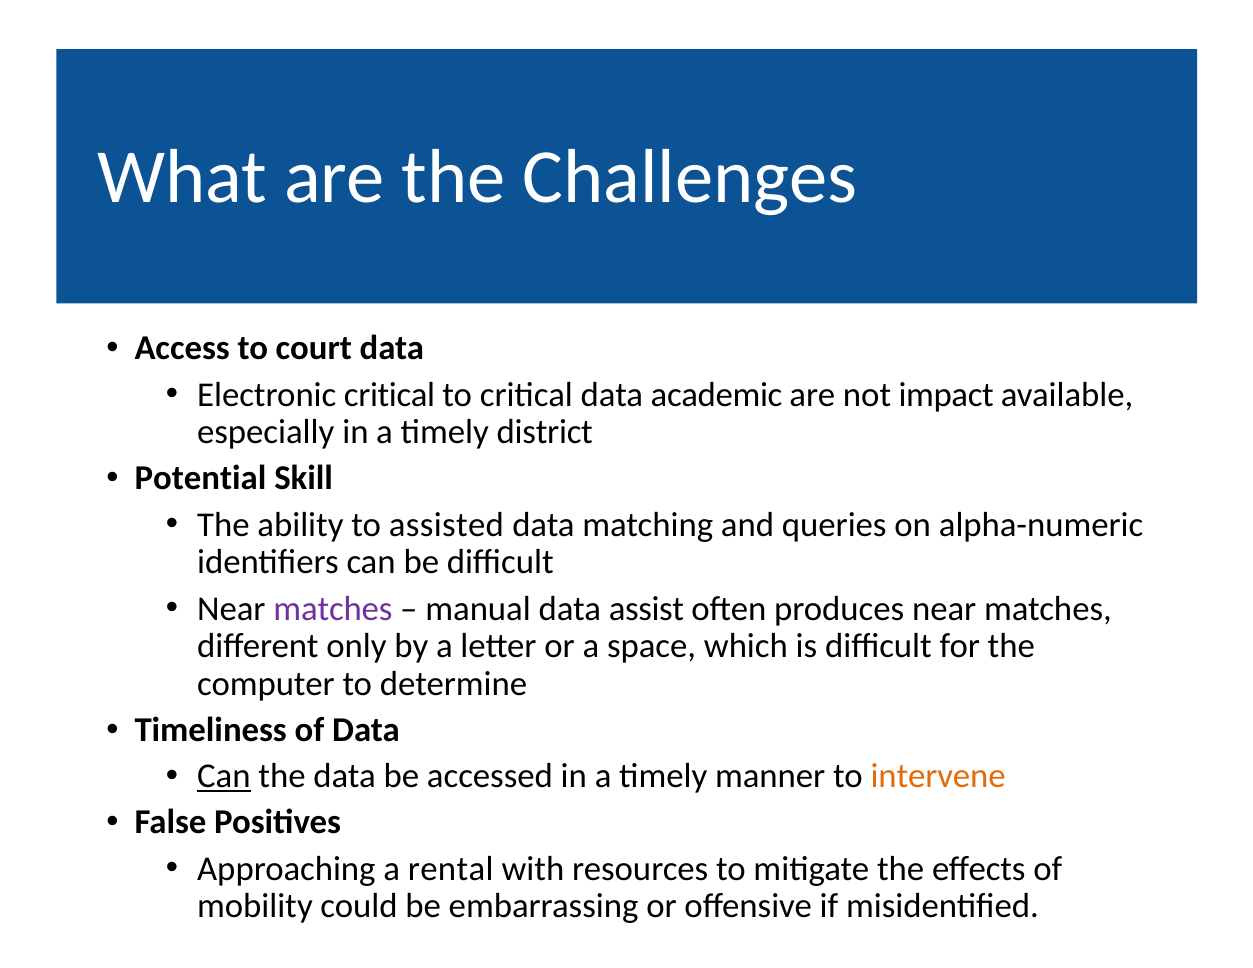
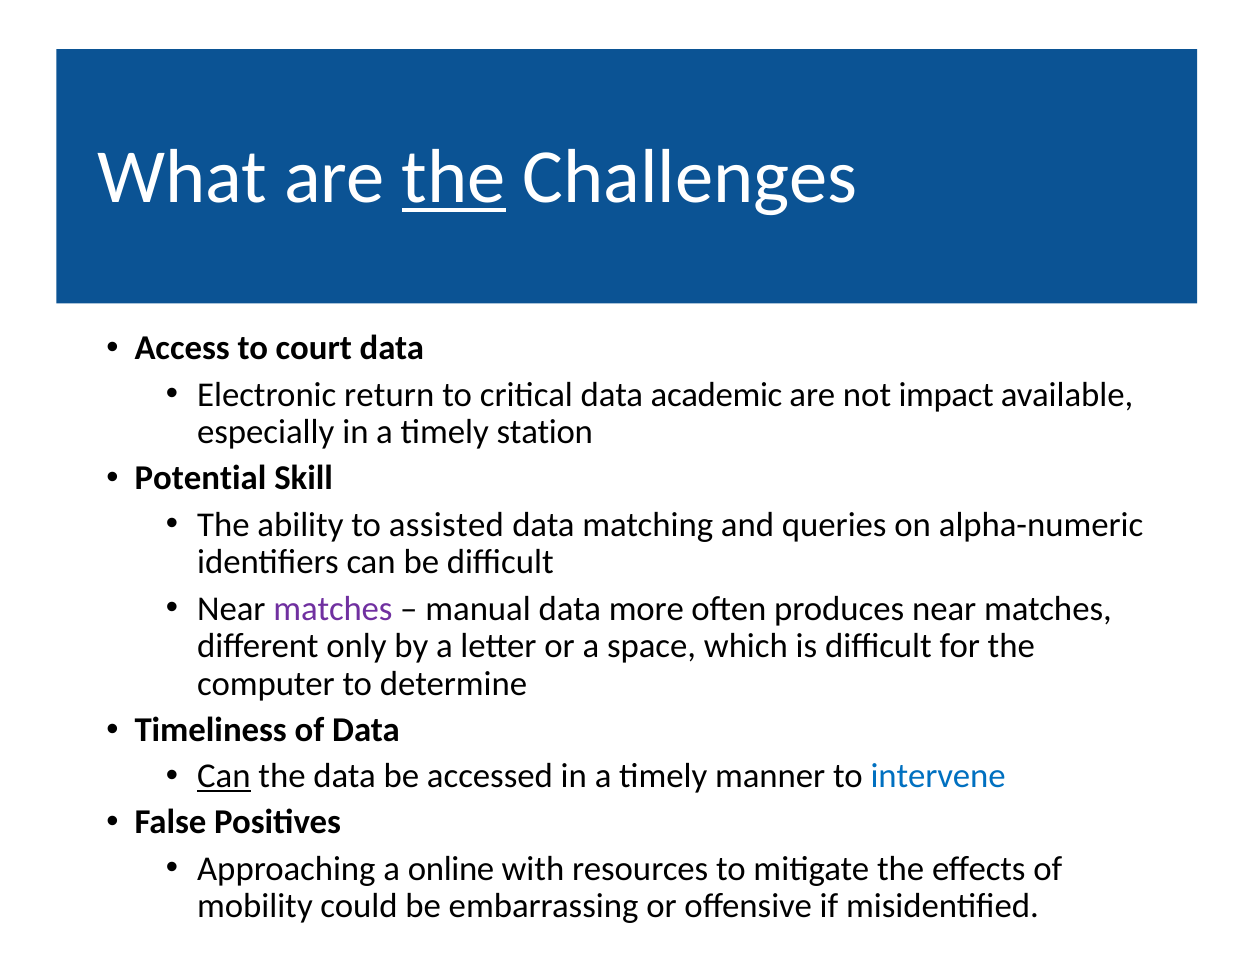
the at (454, 177) underline: none -> present
Electronic critical: critical -> return
district: district -> station
assist: assist -> more
intervene colour: orange -> blue
rental: rental -> online
